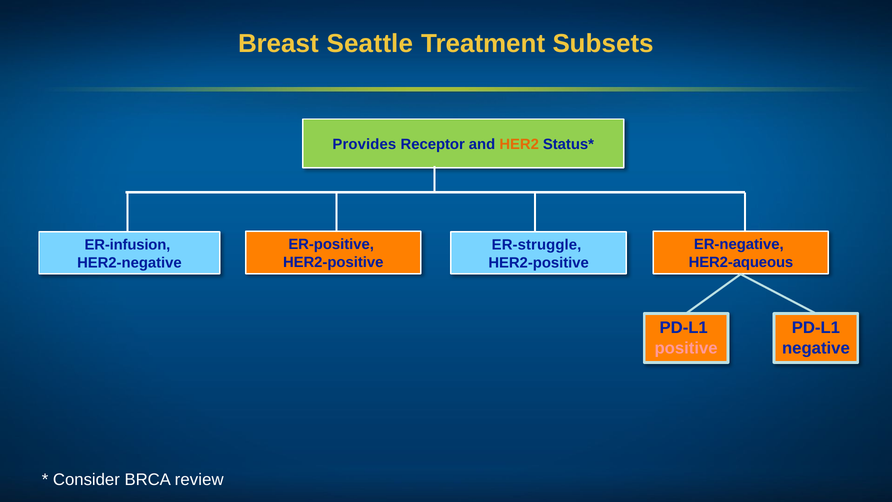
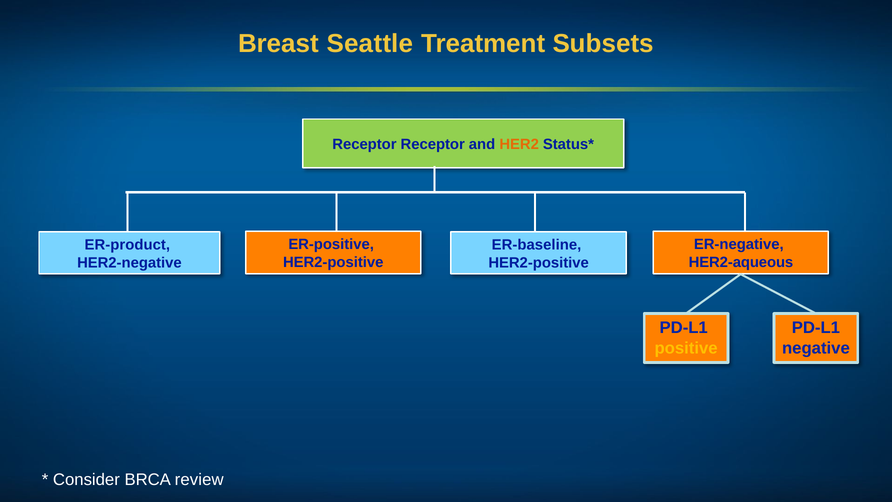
Provides at (364, 144): Provides -> Receptor
ER-infusion: ER-infusion -> ER-product
ER-struggle: ER-struggle -> ER-baseline
positive colour: pink -> yellow
